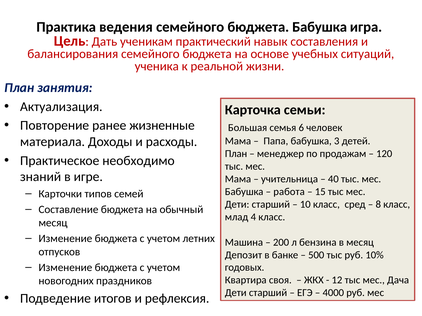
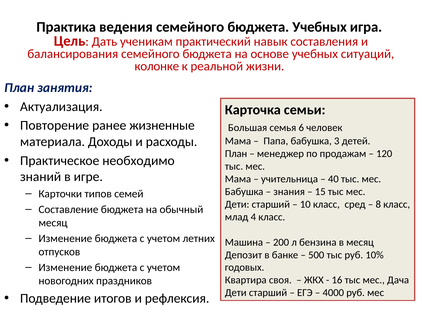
бюджета Бабушка: Бабушка -> Учебных
ученика: ученика -> колонке
работа: работа -> знания
12: 12 -> 16
